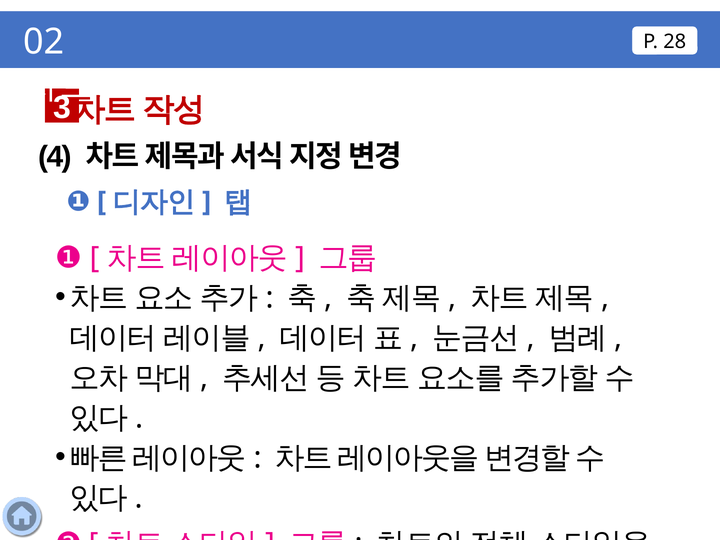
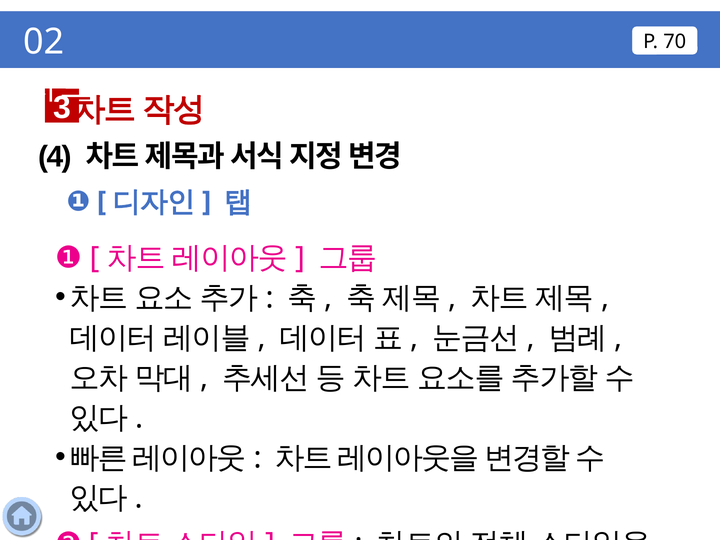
28: 28 -> 70
